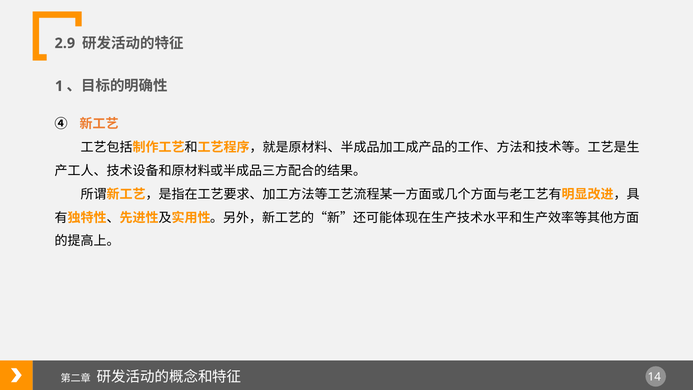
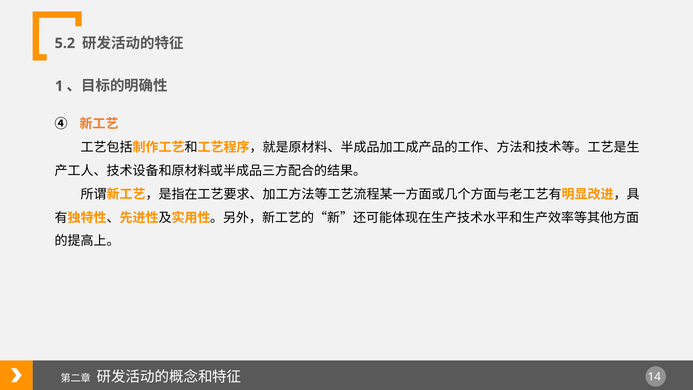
2.9: 2.9 -> 5.2
